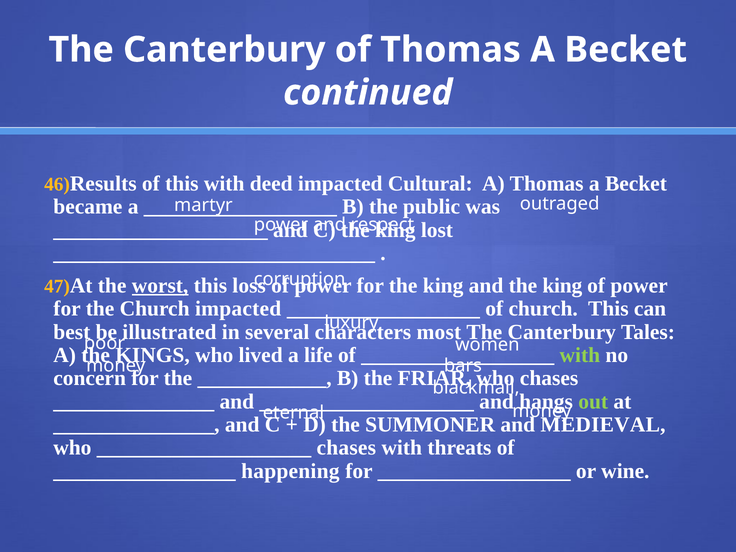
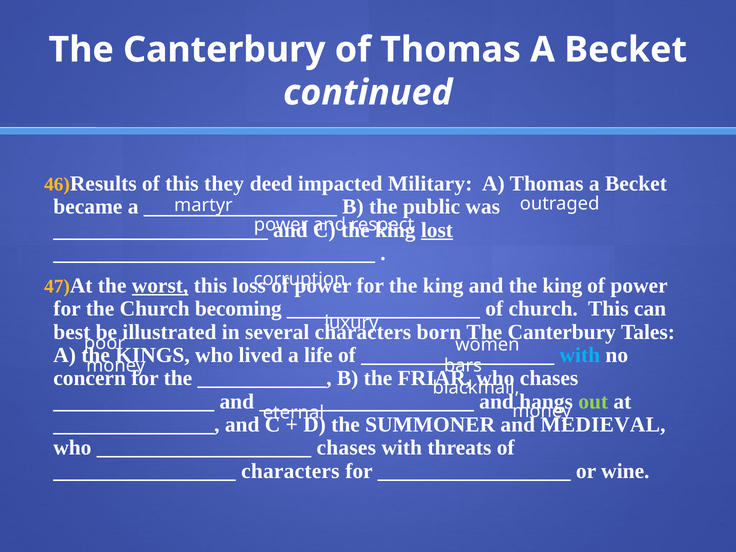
this with: with -> they
Cultural: Cultural -> Military
lost underline: none -> present
Church impacted: impacted -> becoming
most: most -> born
with at (580, 355) colour: light green -> light blue
happening at (290, 471): happening -> characters
